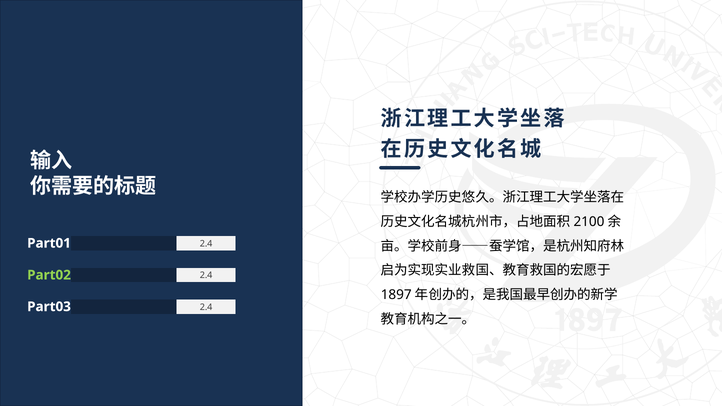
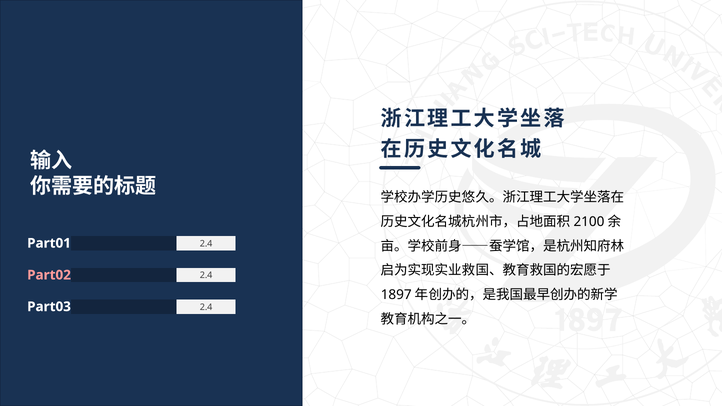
Part02 colour: light green -> pink
